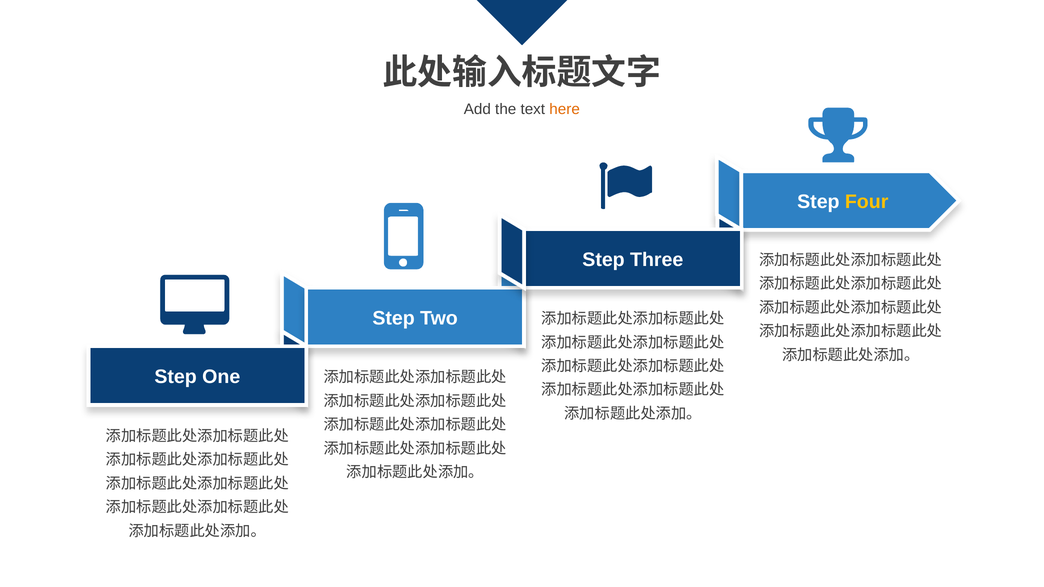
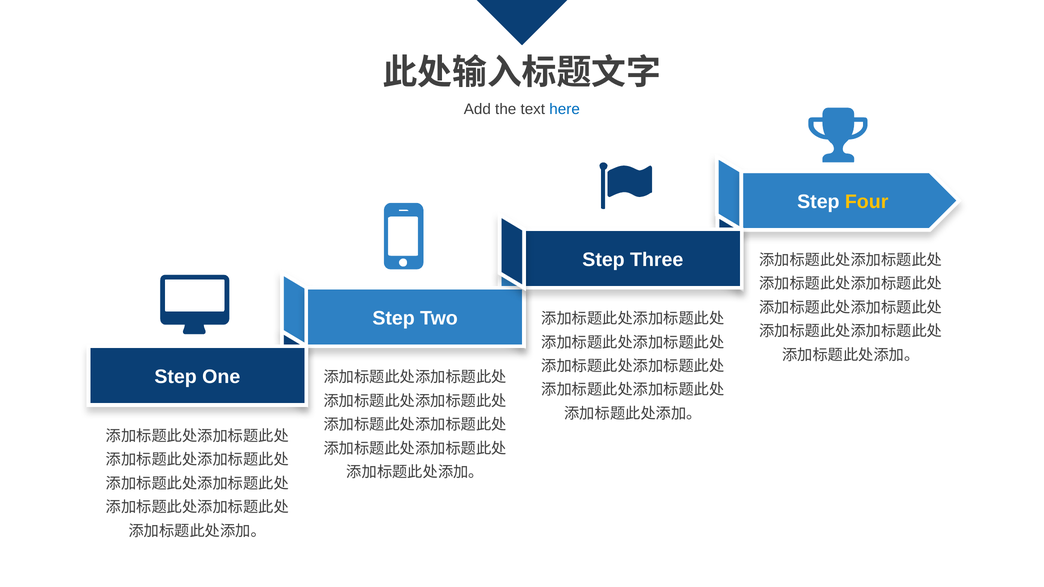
here colour: orange -> blue
